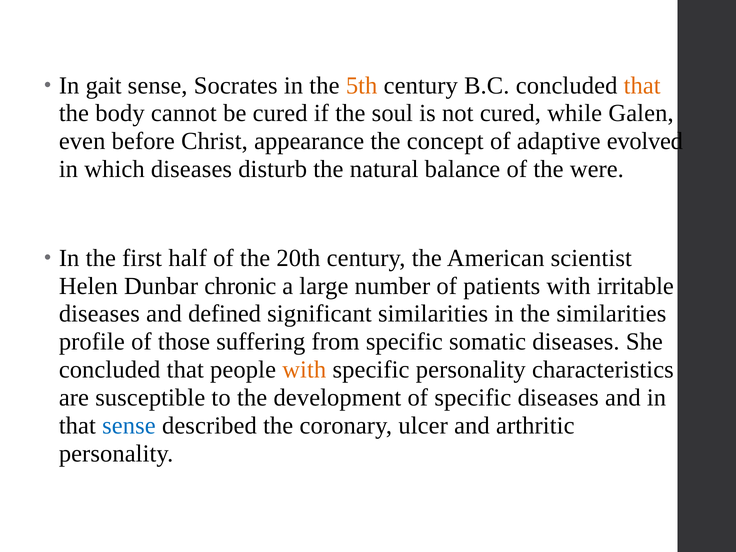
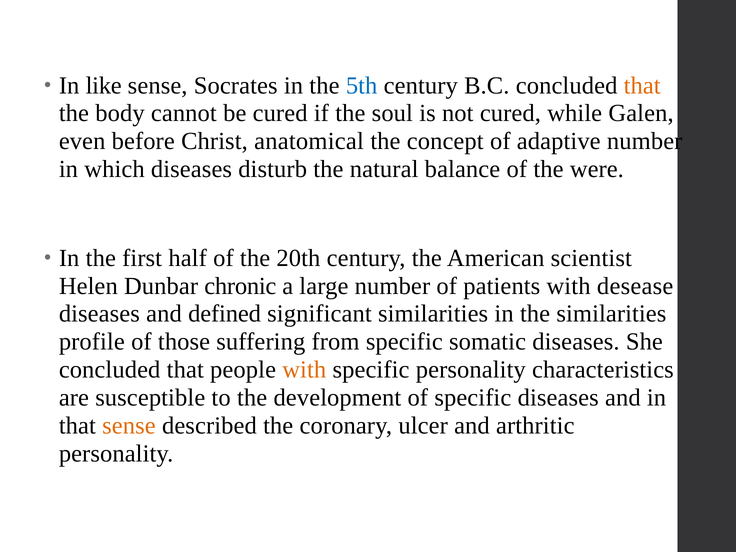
gait: gait -> like
5th colour: orange -> blue
appearance: appearance -> anatomical
adaptive evolved: evolved -> number
irritable: irritable -> desease
sense at (129, 426) colour: blue -> orange
